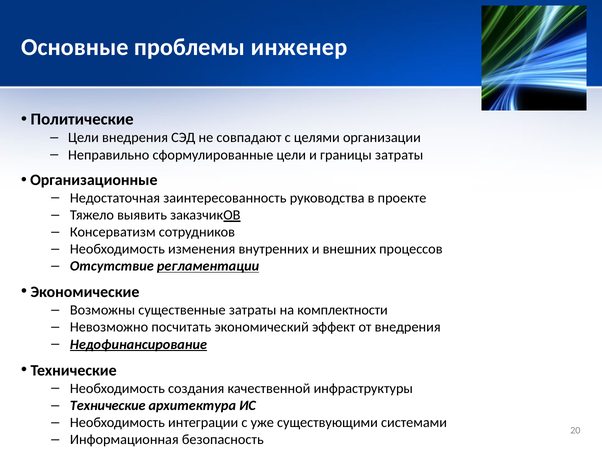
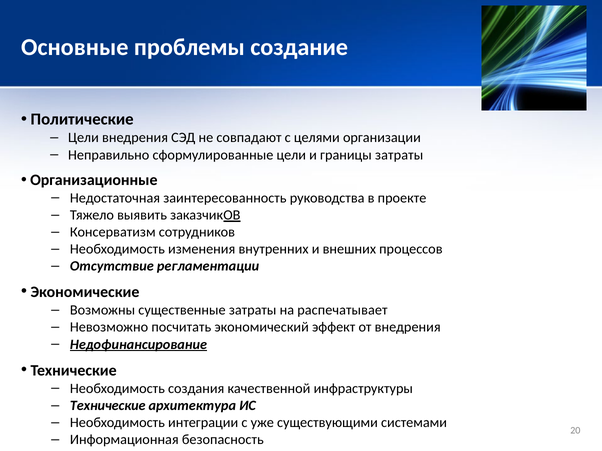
инженер: инженер -> создание
регламентации underline: present -> none
комплектности: комплектности -> распечатывает
